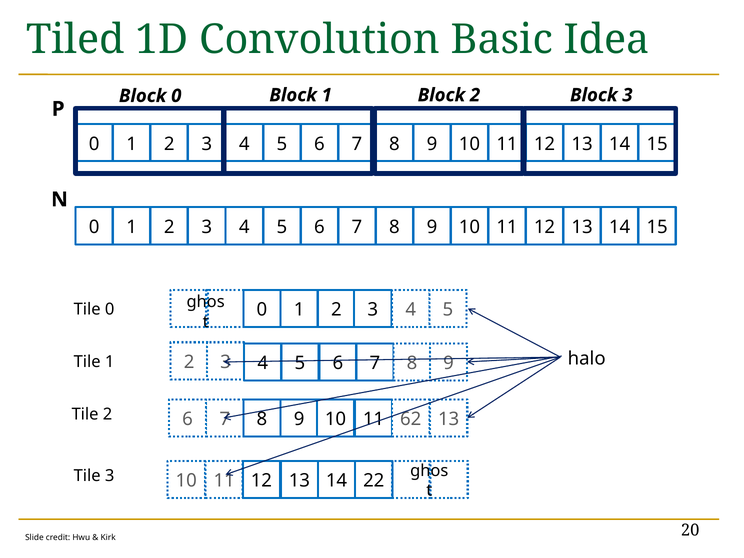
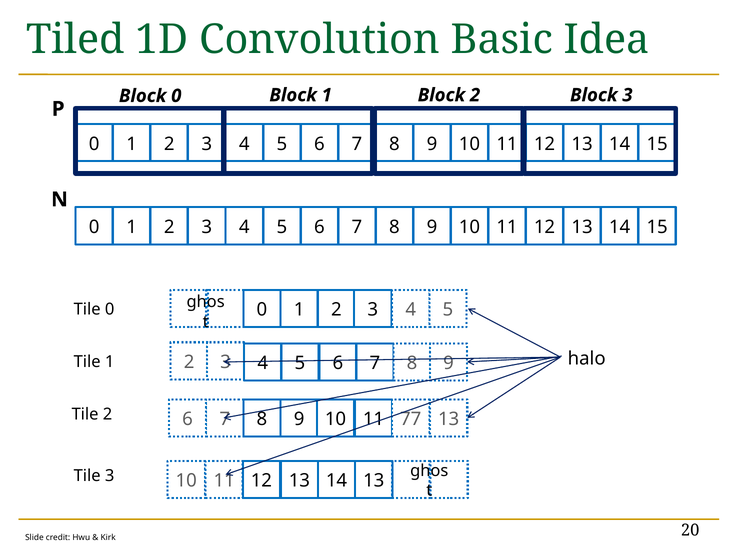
62: 62 -> 77
14 22: 22 -> 13
